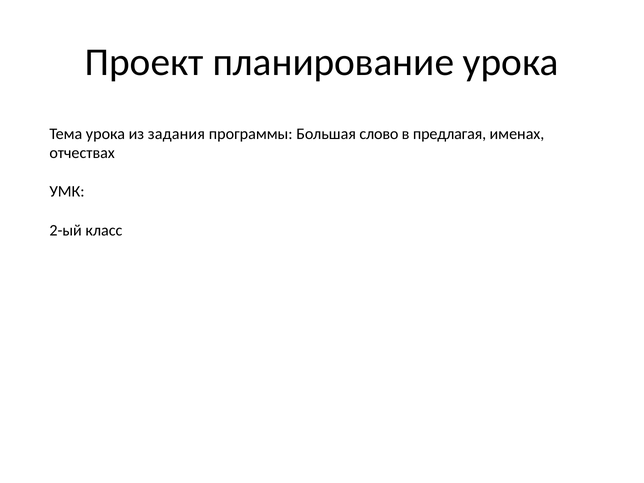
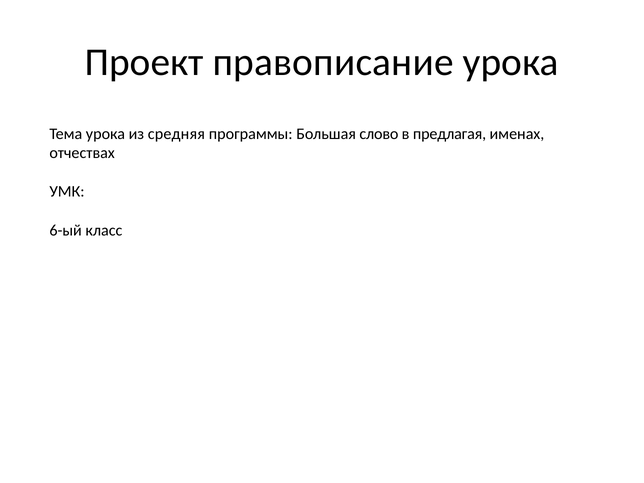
планирование: планирование -> правописание
задания: задания -> средняя
2-ый: 2-ый -> 6-ый
